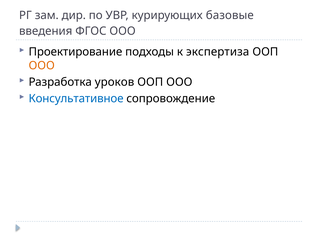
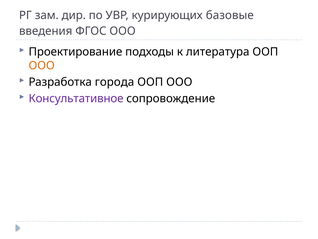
экспертиза: экспертиза -> литература
уроков: уроков -> города
Консультативное colour: blue -> purple
